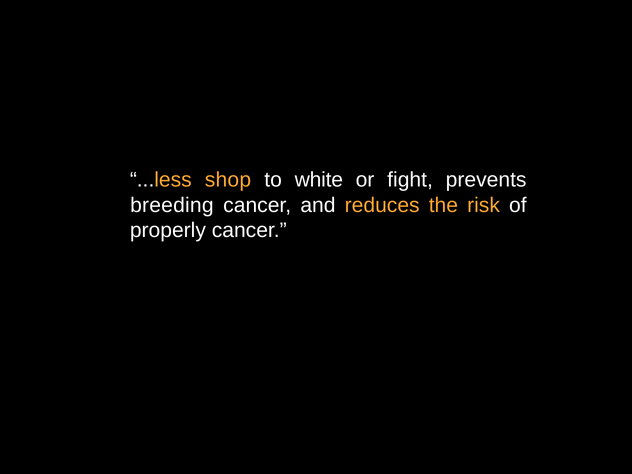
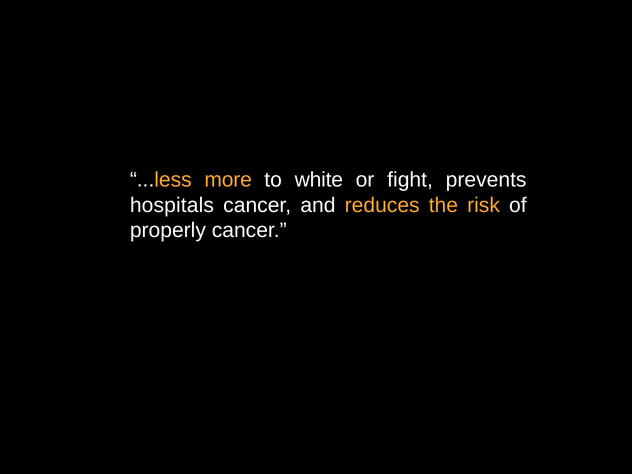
shop: shop -> more
breeding: breeding -> hospitals
